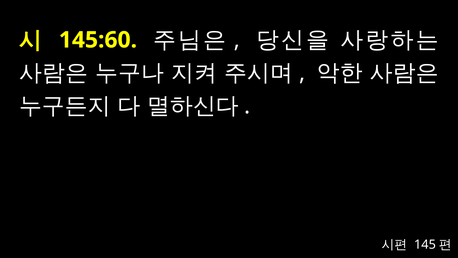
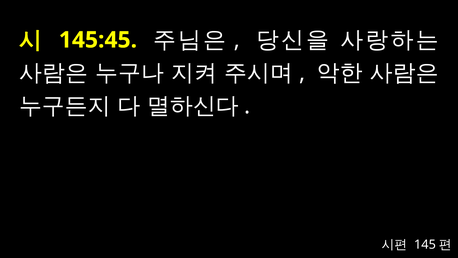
145:60: 145:60 -> 145:45
